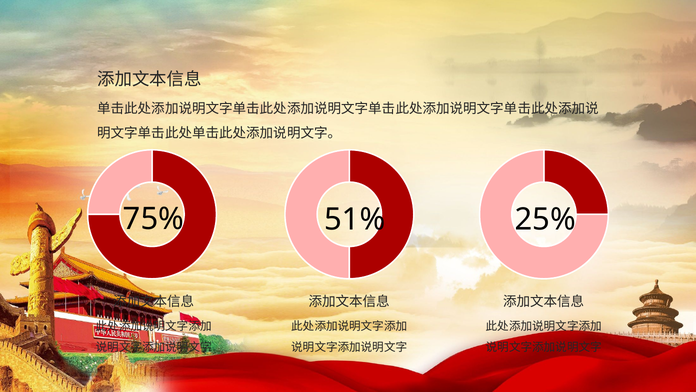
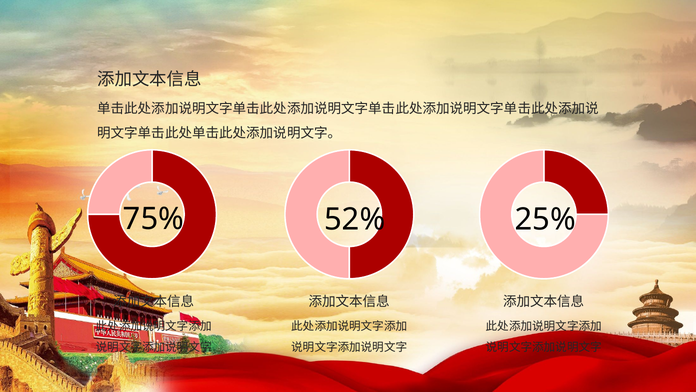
51%: 51% -> 52%
